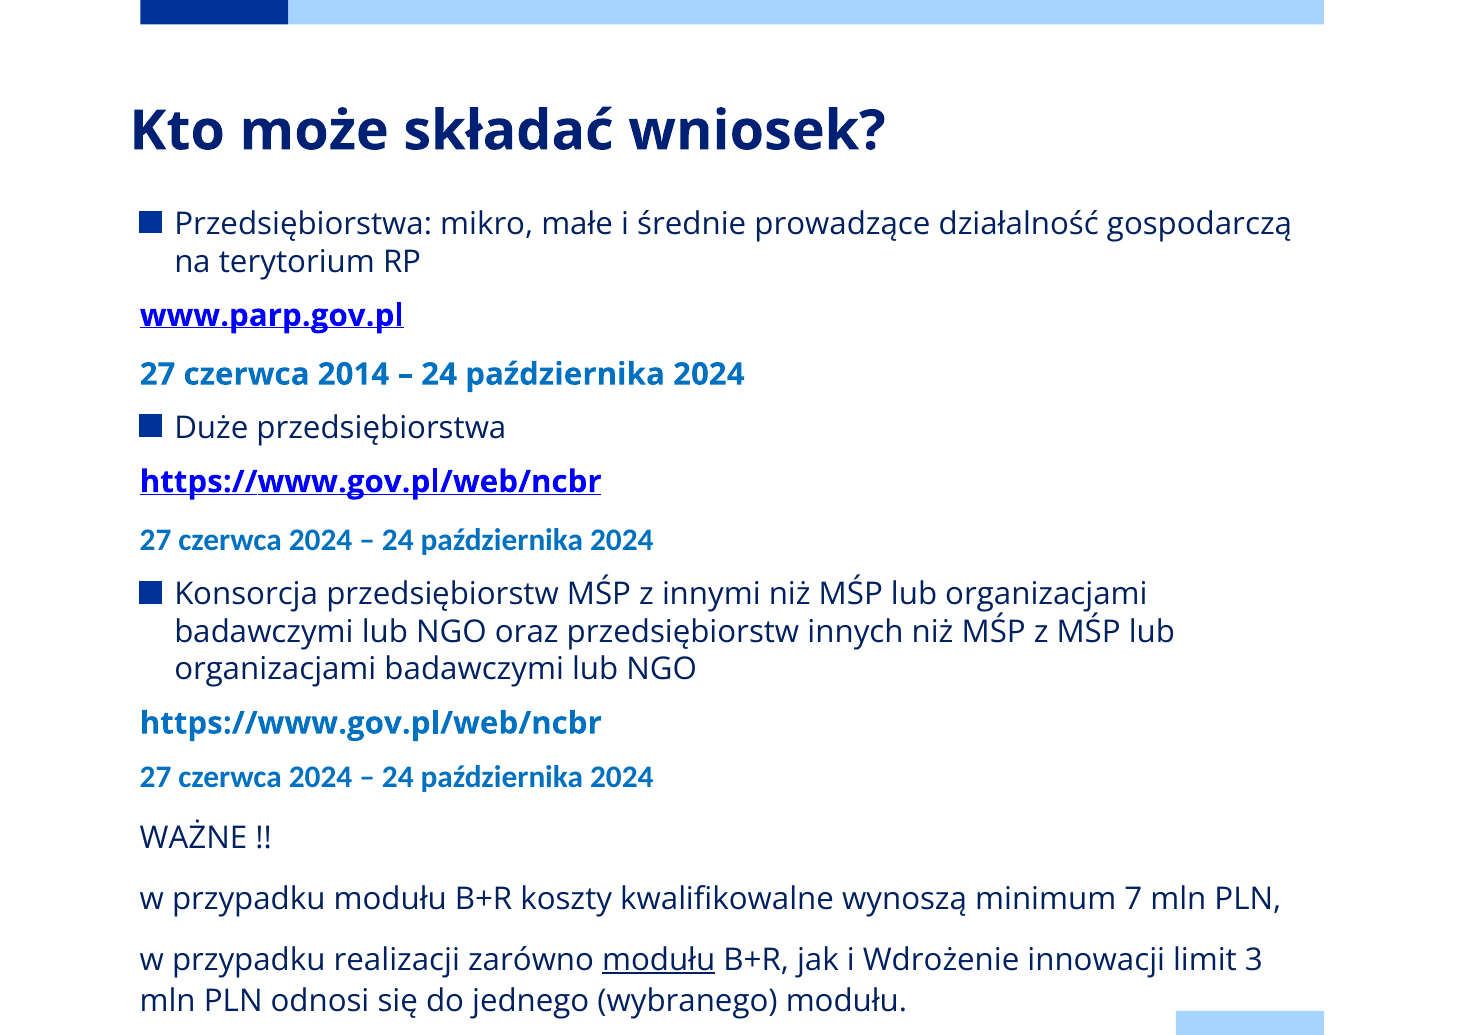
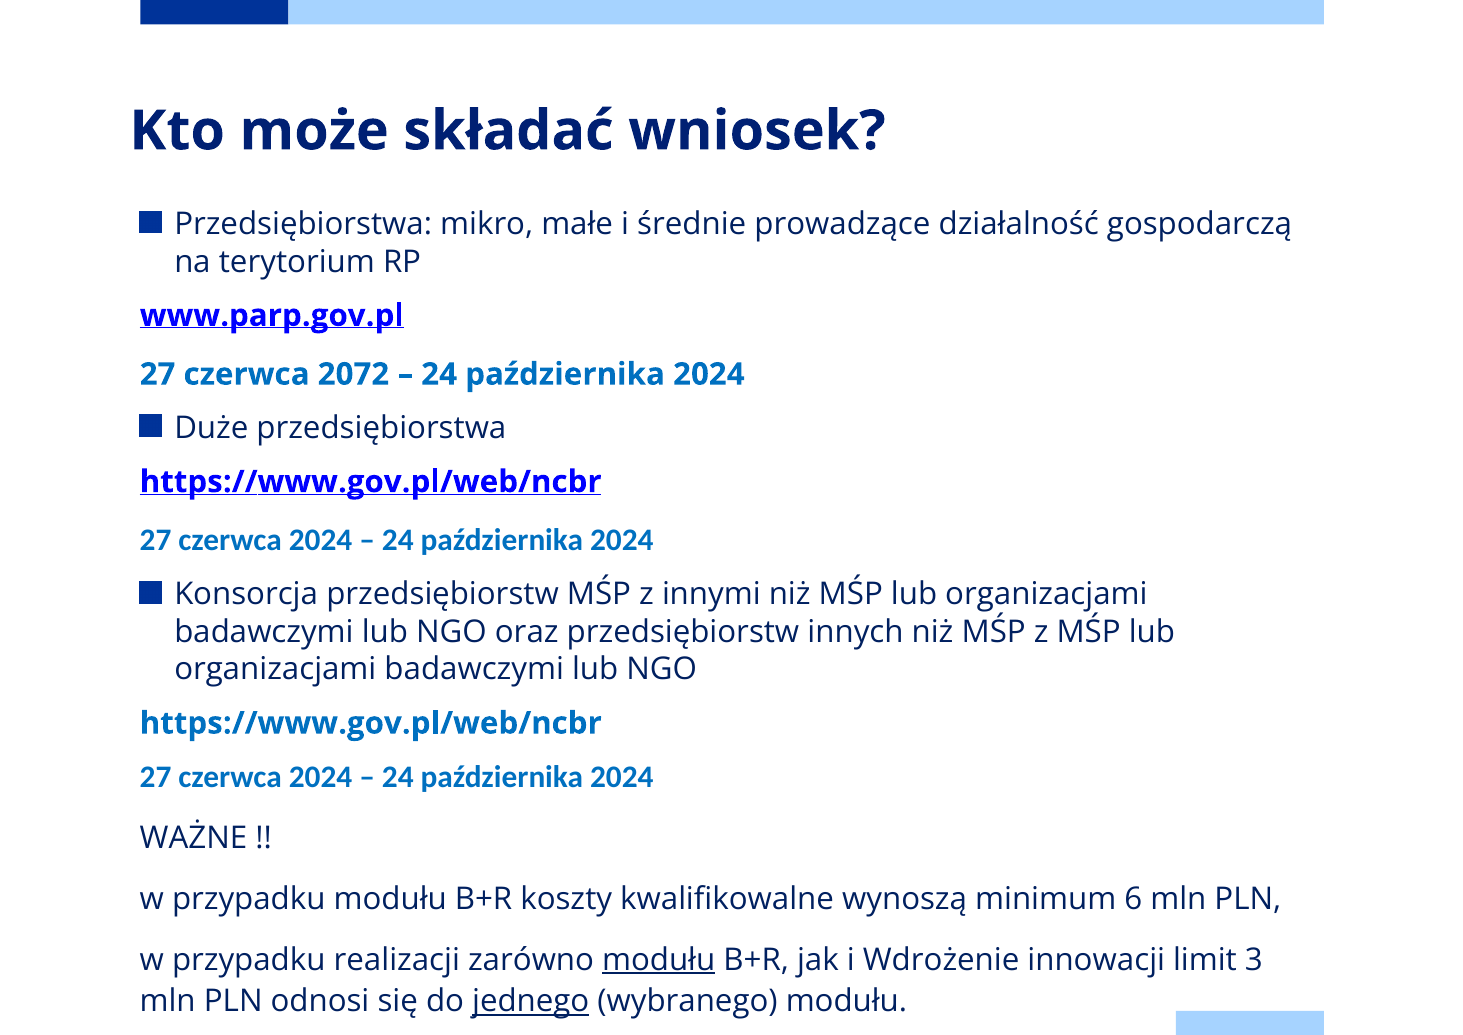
2014: 2014 -> 2072
7: 7 -> 6
jednego underline: none -> present
